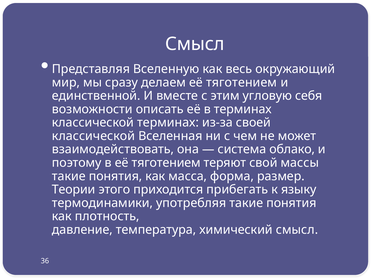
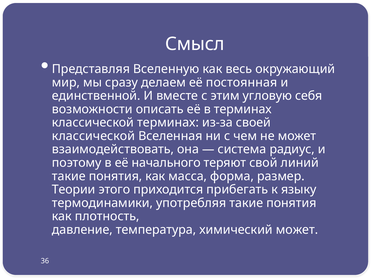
делаем её тяготением: тяготением -> постоянная
облако: облако -> радиус
в её тяготением: тяготением -> начального
массы: массы -> линий
химический смысл: смысл -> может
